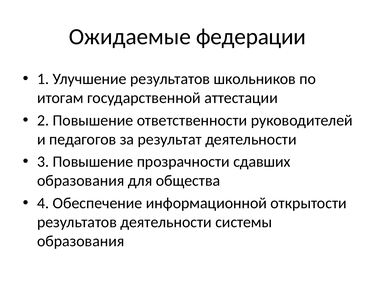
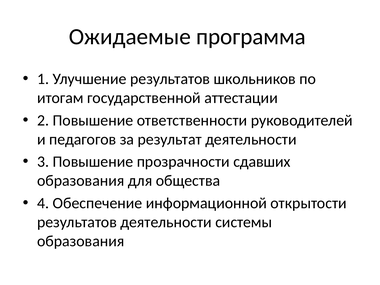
федерации: федерации -> программа
